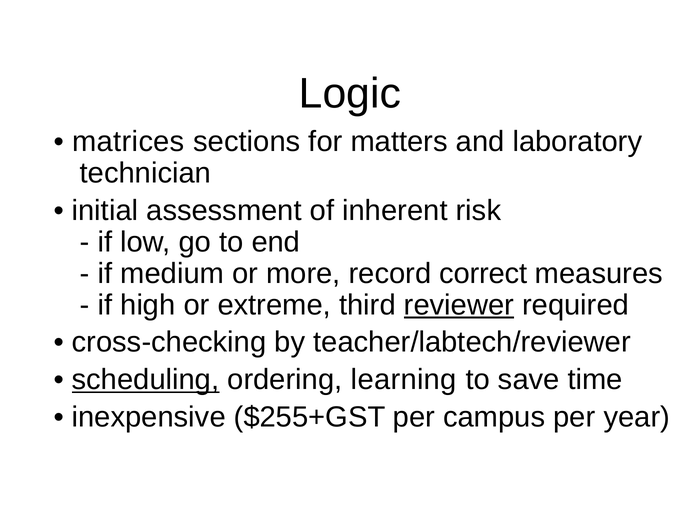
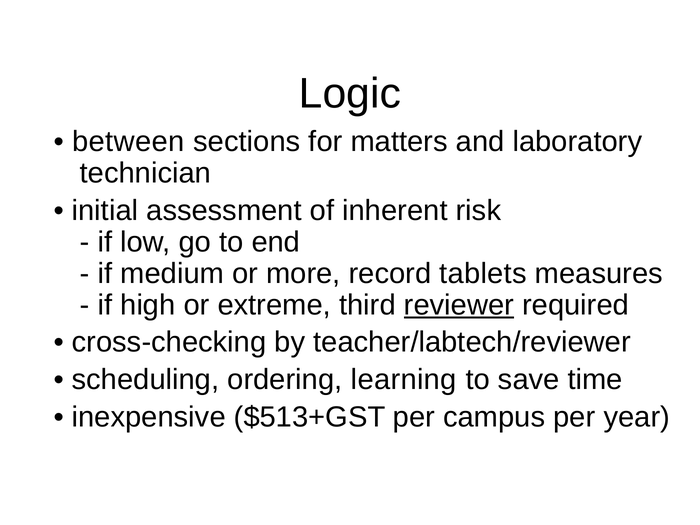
matrices: matrices -> between
correct: correct -> tablets
scheduling underline: present -> none
$255+GST: $255+GST -> $513+GST
